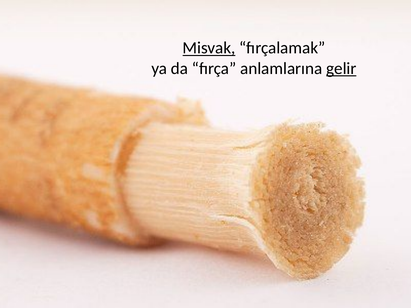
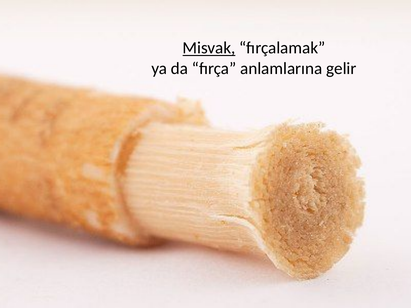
gelir underline: present -> none
